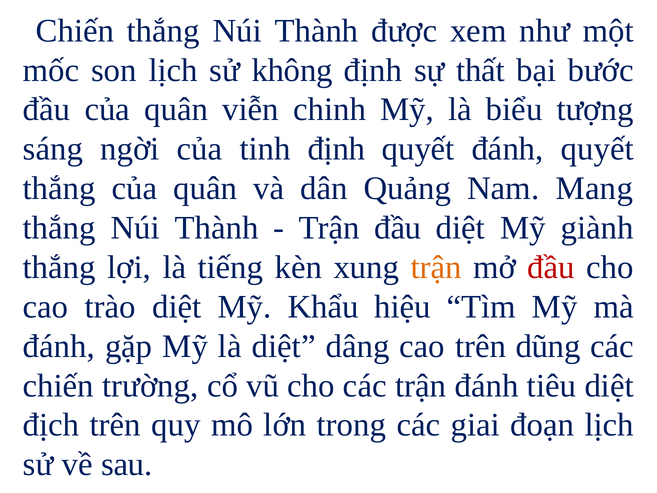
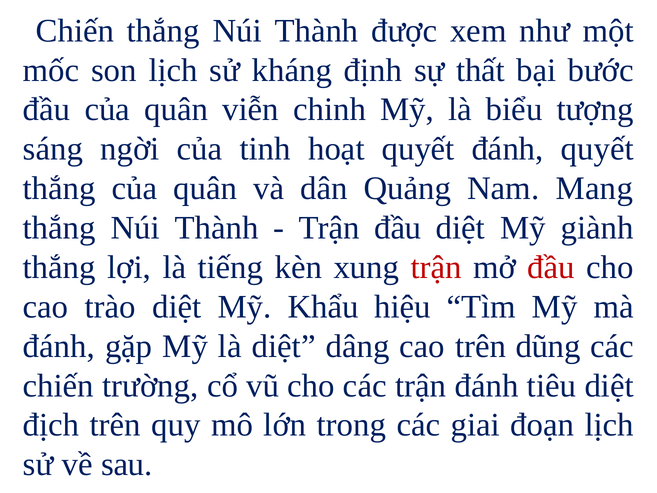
không: không -> kháng
tinh định: định -> hoạt
trận at (436, 267) colour: orange -> red
